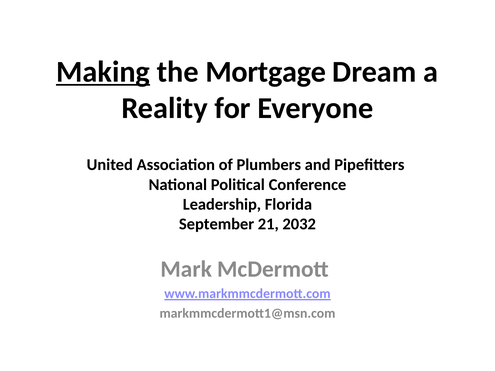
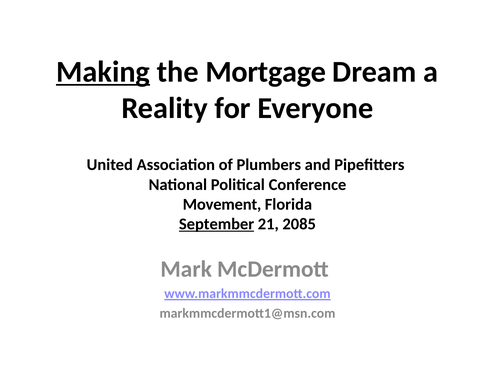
Leadership: Leadership -> Movement
September underline: none -> present
2032: 2032 -> 2085
